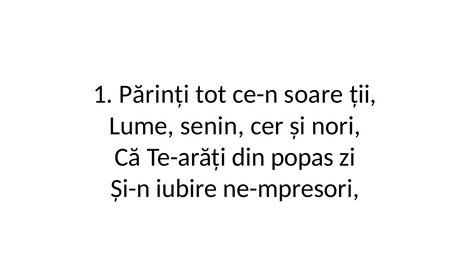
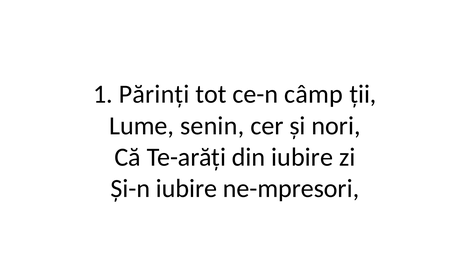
soare: soare -> câmp
din popas: popas -> iubire
